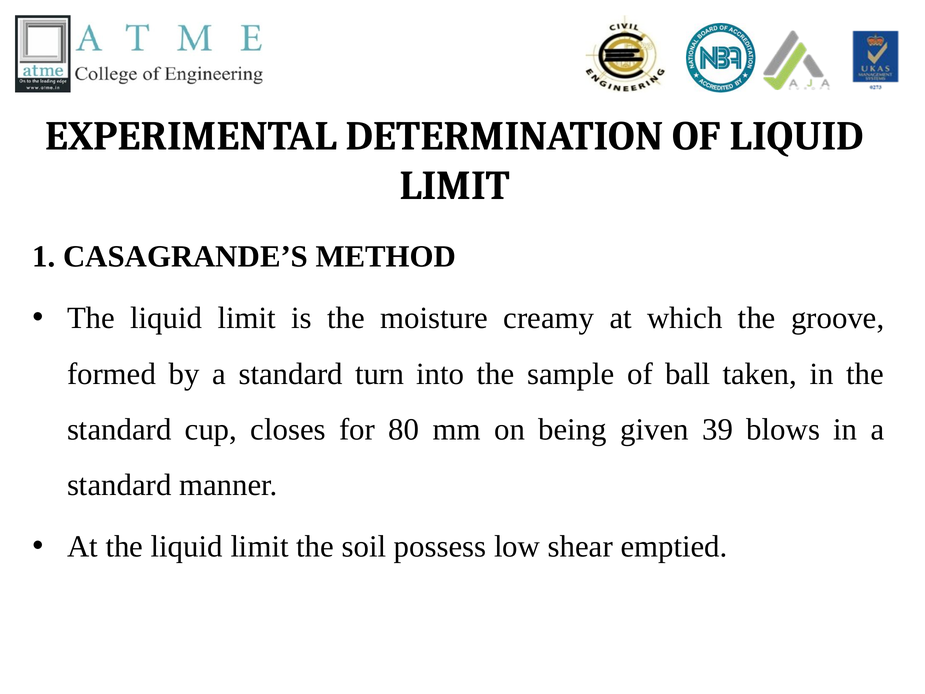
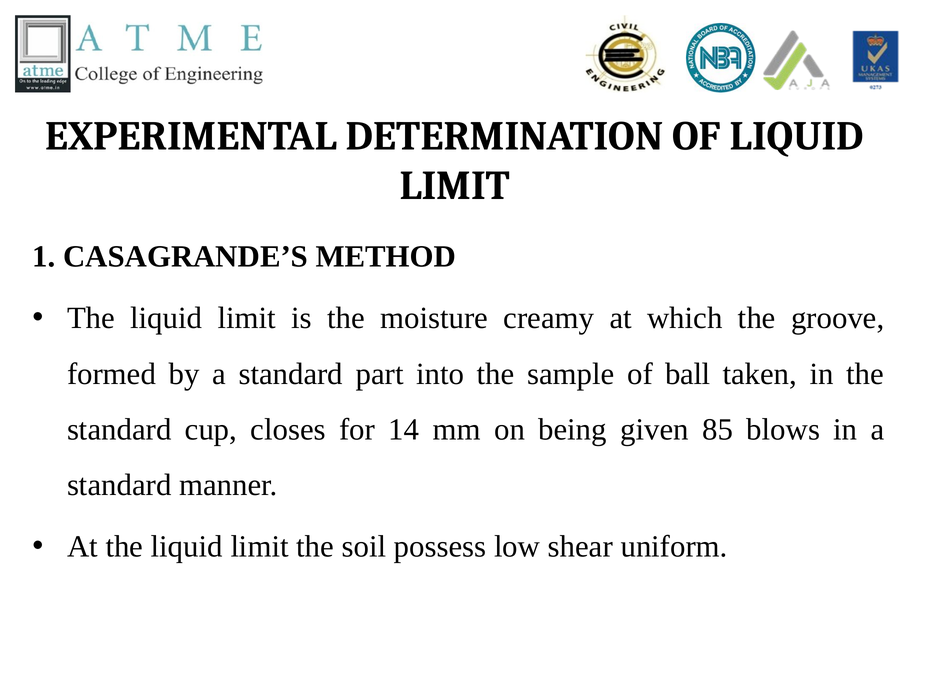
turn: turn -> part
80: 80 -> 14
39: 39 -> 85
emptied: emptied -> uniform
